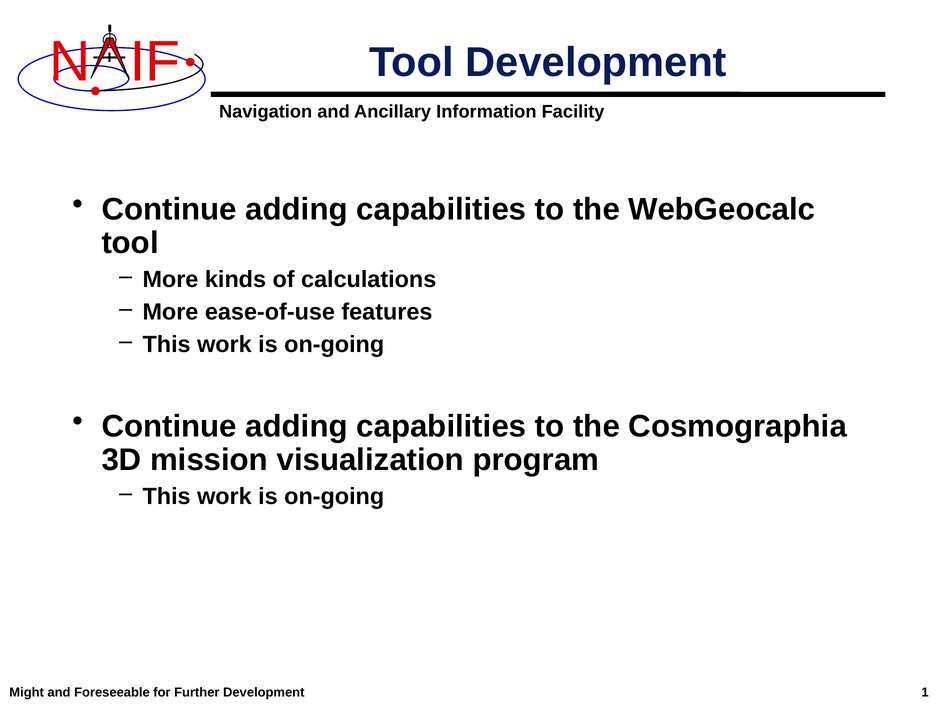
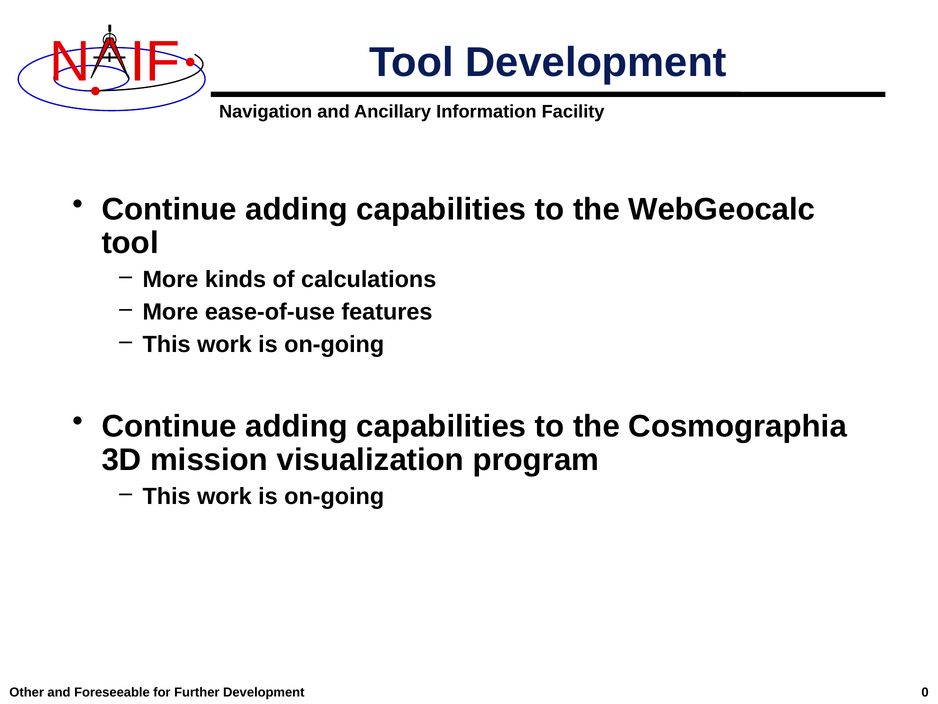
Might: Might -> Other
1: 1 -> 0
